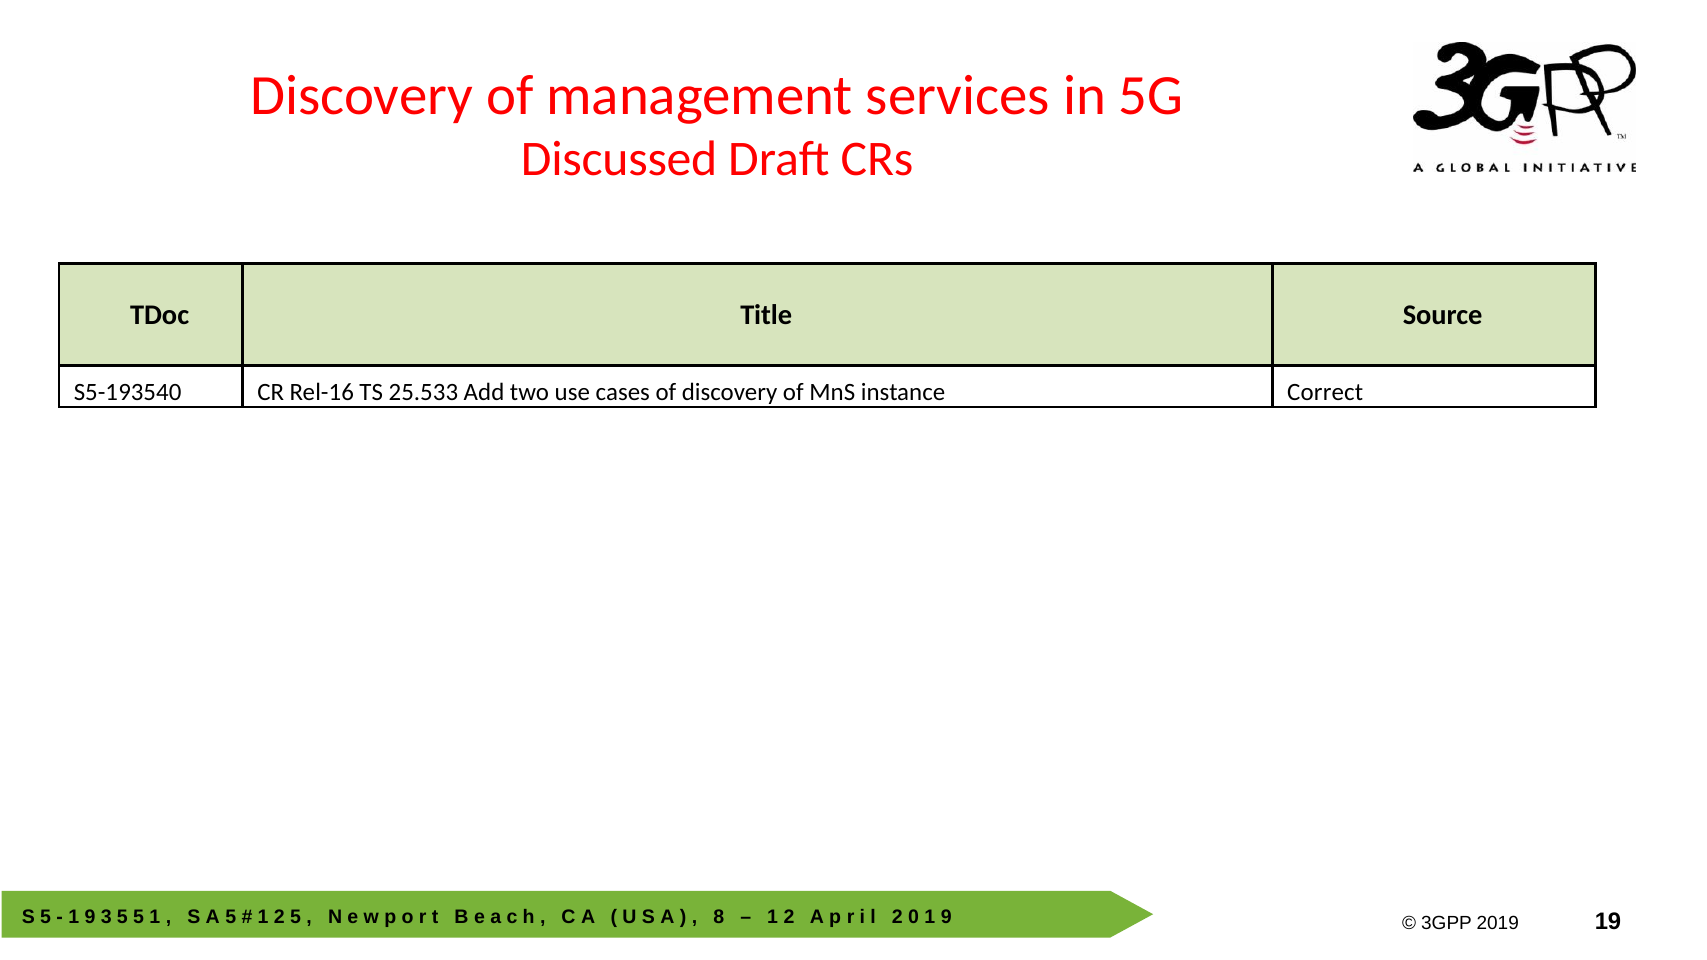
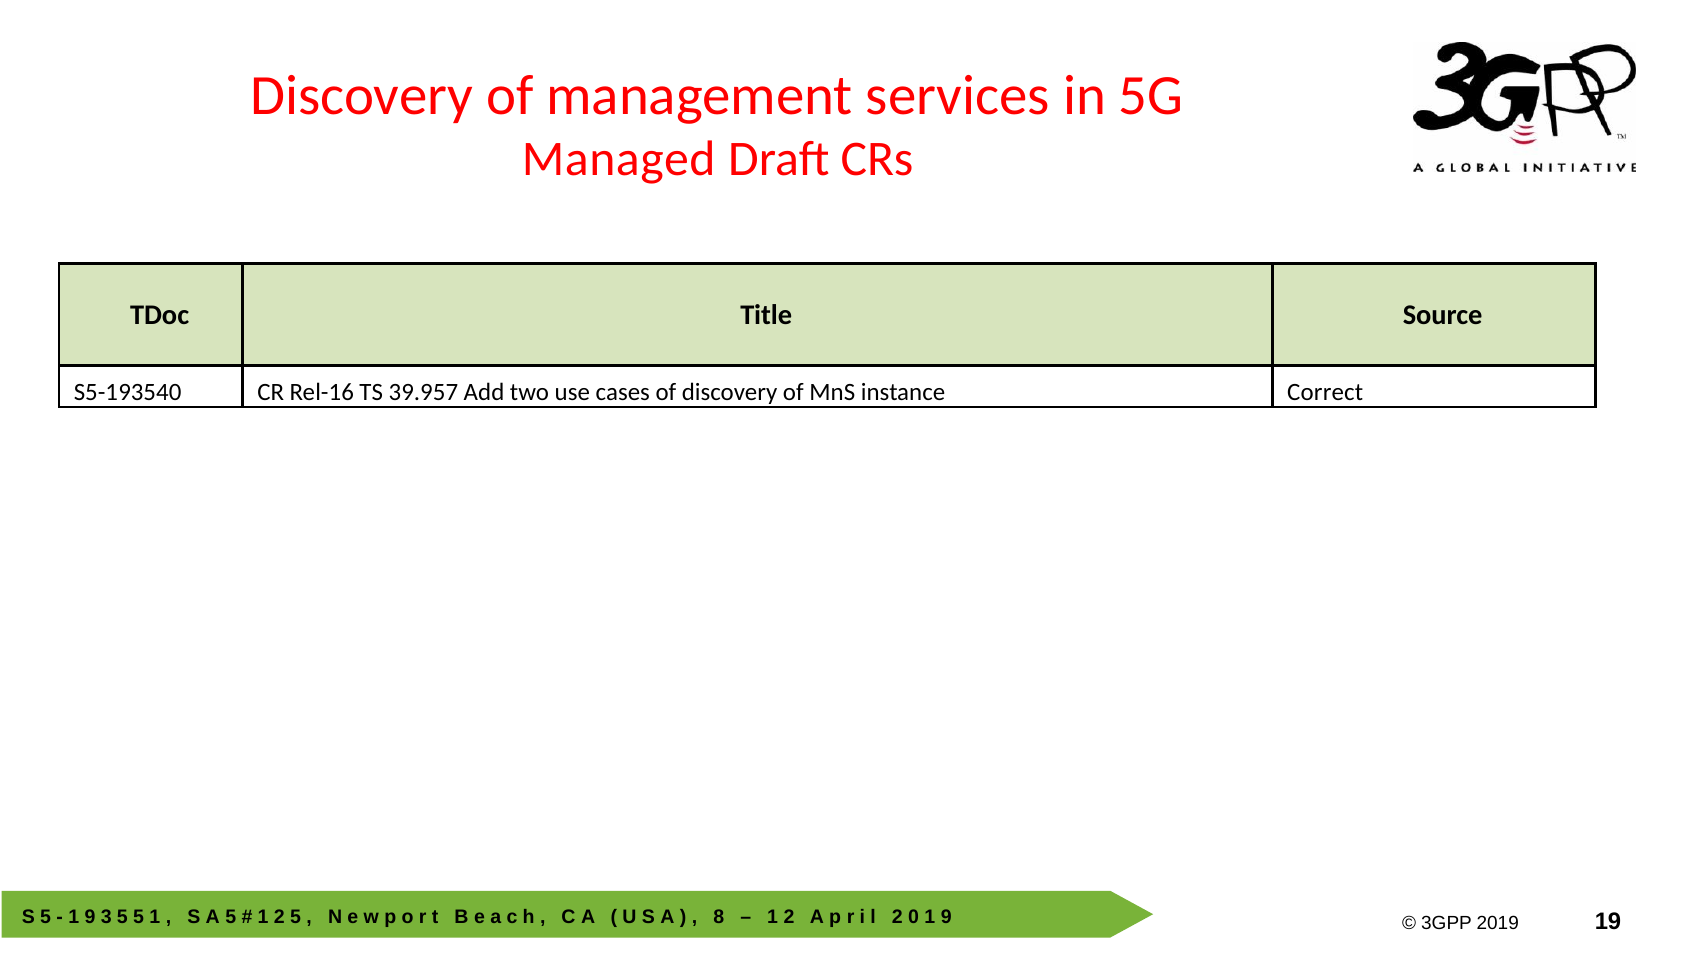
Discussed: Discussed -> Managed
25.533: 25.533 -> 39.957
